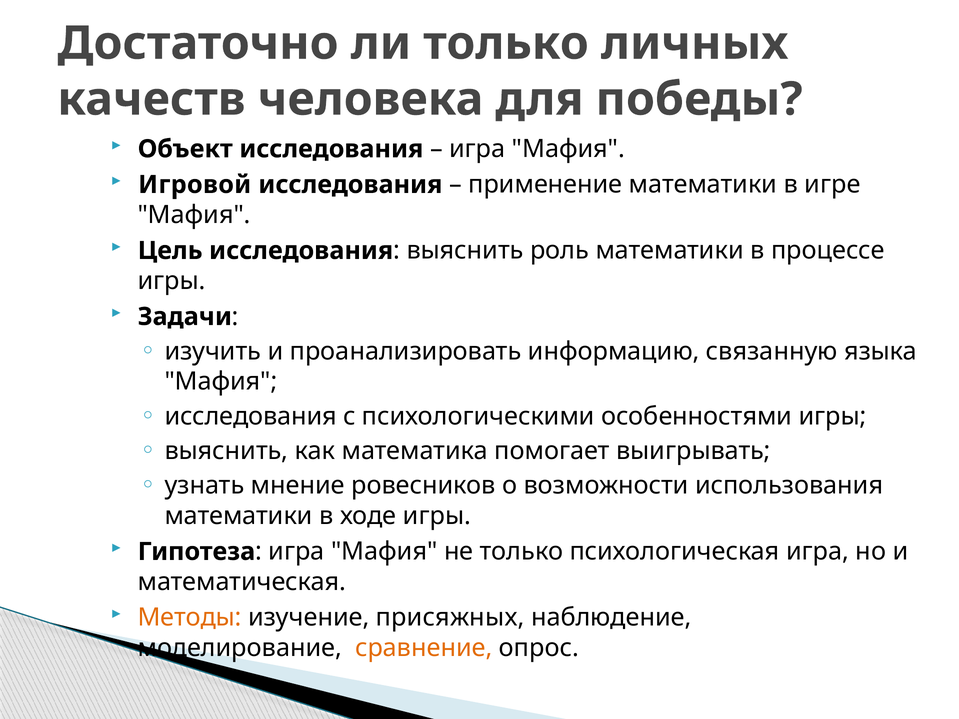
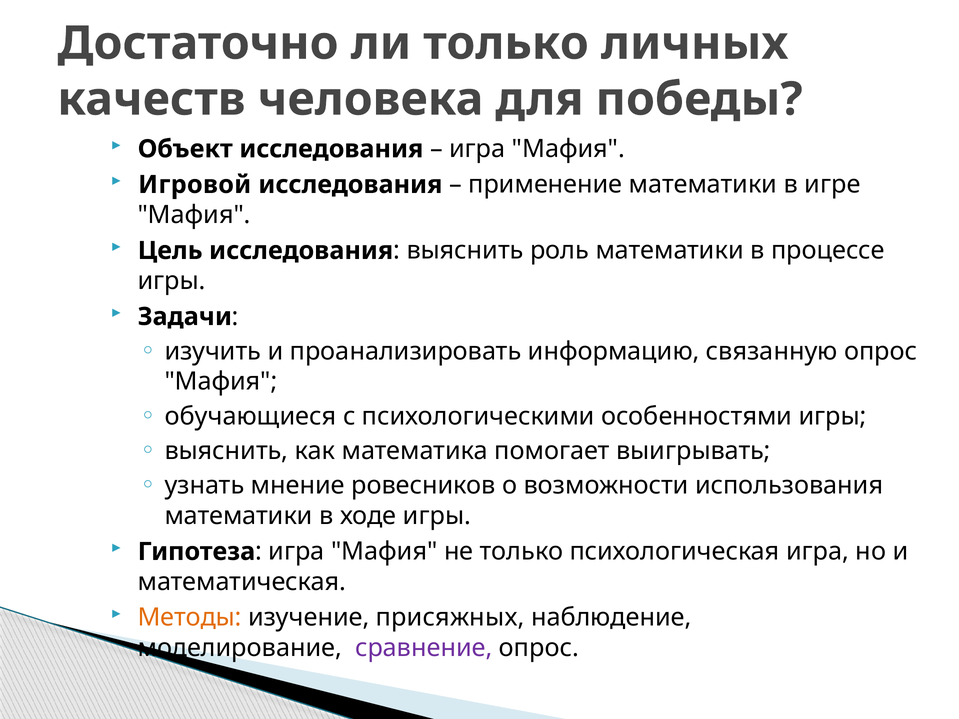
связанную языка: языка -> опрос
исследования at (251, 416): исследования -> обучающиеся
сравнение colour: orange -> purple
